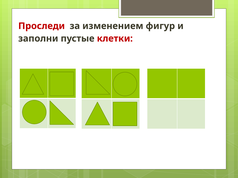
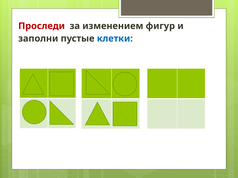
клетки colour: red -> blue
